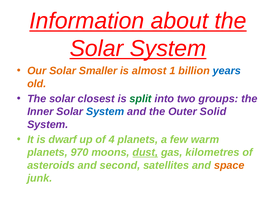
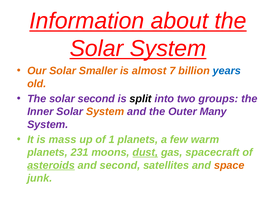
1: 1 -> 7
solar closest: closest -> second
split colour: green -> black
System at (105, 112) colour: blue -> orange
Solid: Solid -> Many
dwarf: dwarf -> mass
4: 4 -> 1
970: 970 -> 231
kilometres: kilometres -> spacecraft
asteroids underline: none -> present
